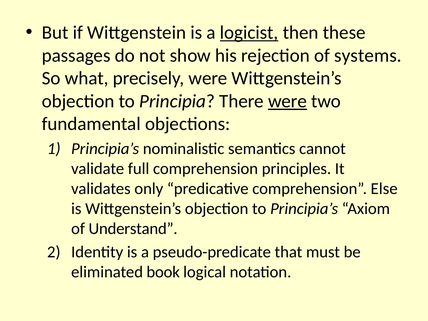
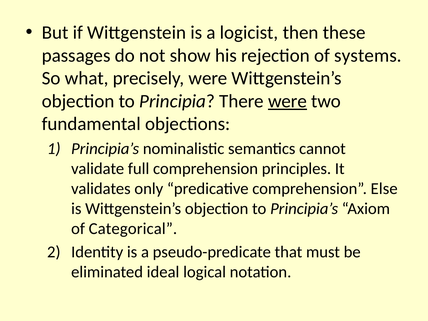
logicist underline: present -> none
Understand: Understand -> Categorical
book: book -> ideal
